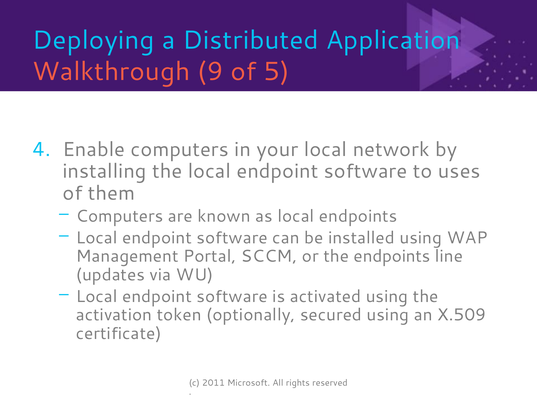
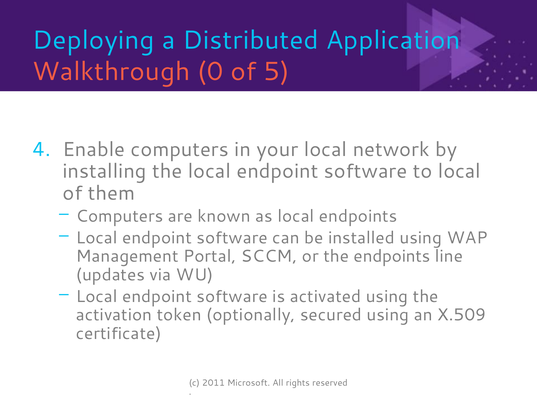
9: 9 -> 0
to uses: uses -> local
